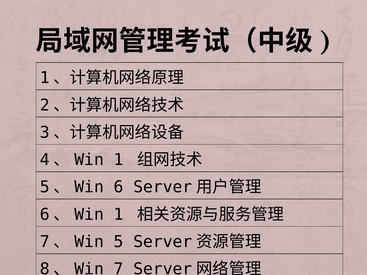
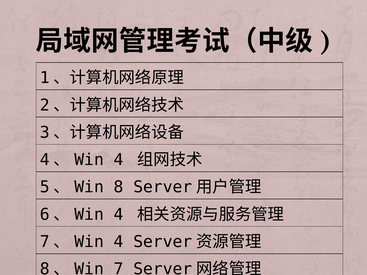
1 at (119, 160): 1 -> 4
6: 6 -> 8
1 at (119, 215): 1 -> 4
5 at (119, 242): 5 -> 4
